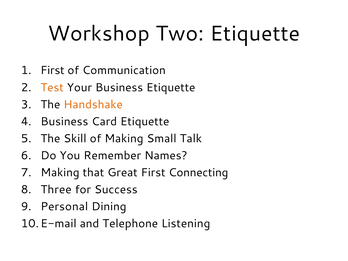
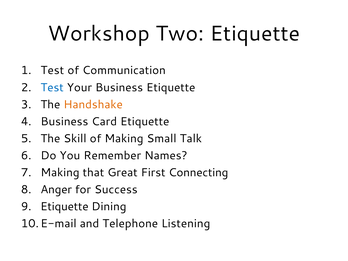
First at (52, 70): First -> Test
Test at (52, 87) colour: orange -> blue
Three: Three -> Anger
Personal at (64, 207): Personal -> Etiquette
